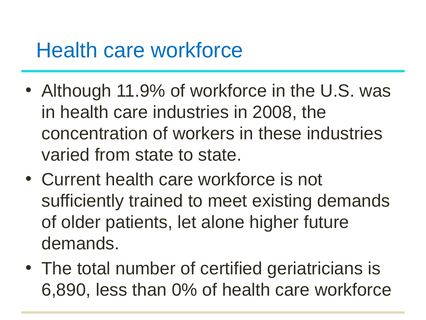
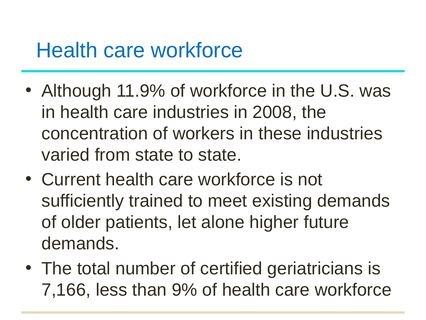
6,890: 6,890 -> 7,166
0%: 0% -> 9%
